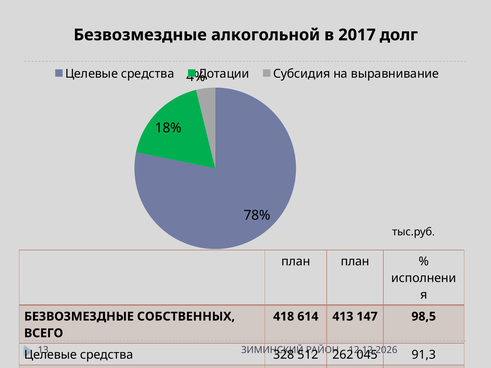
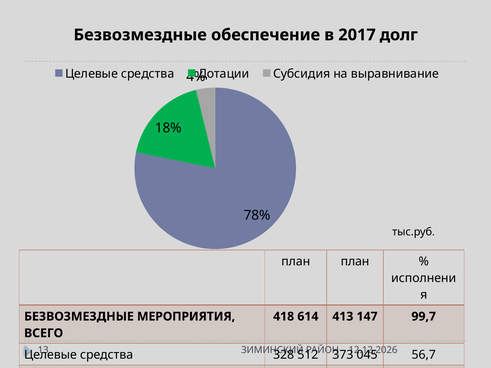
алкогольной: алкогольной -> обеспечение
СОБСТВЕННЫХ: СОБСТВЕННЫХ -> МЕРОПРИЯТИЯ
98,5: 98,5 -> 99,7
262: 262 -> 373
91,3: 91,3 -> 56,7
